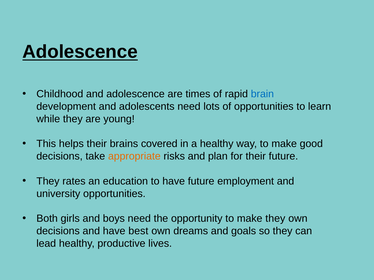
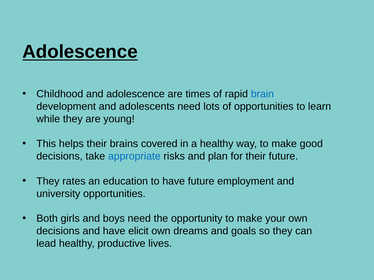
appropriate colour: orange -> blue
make they: they -> your
best: best -> elicit
